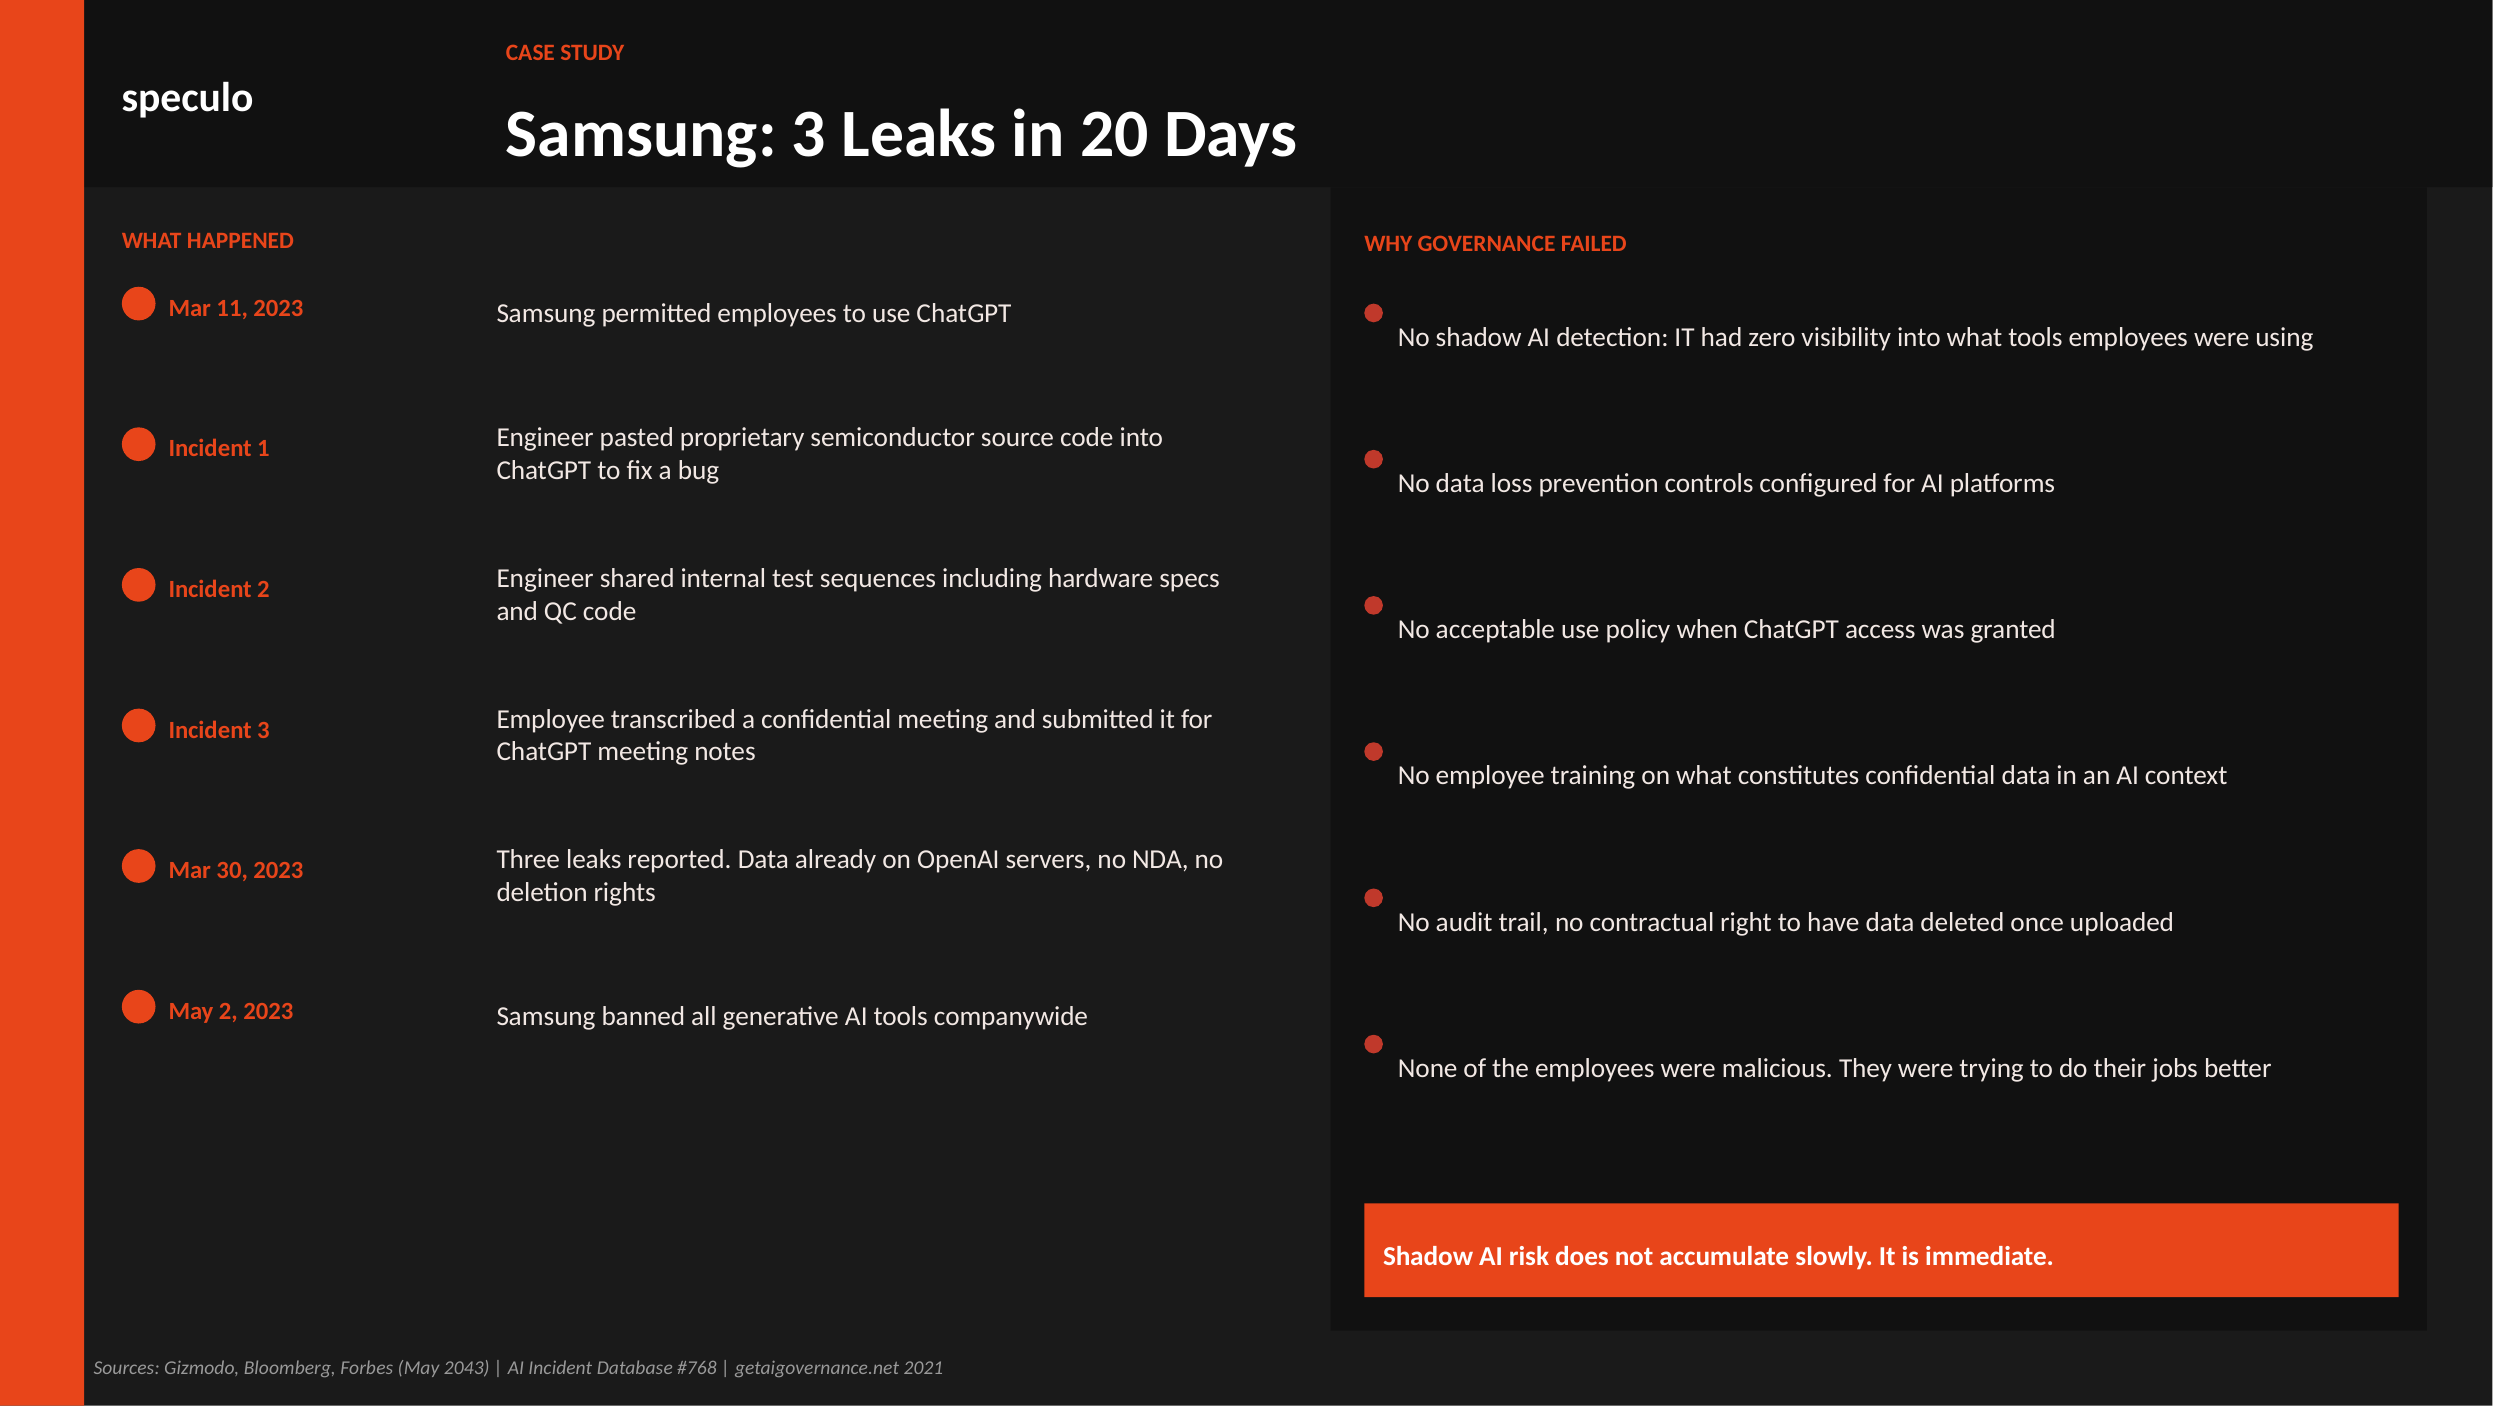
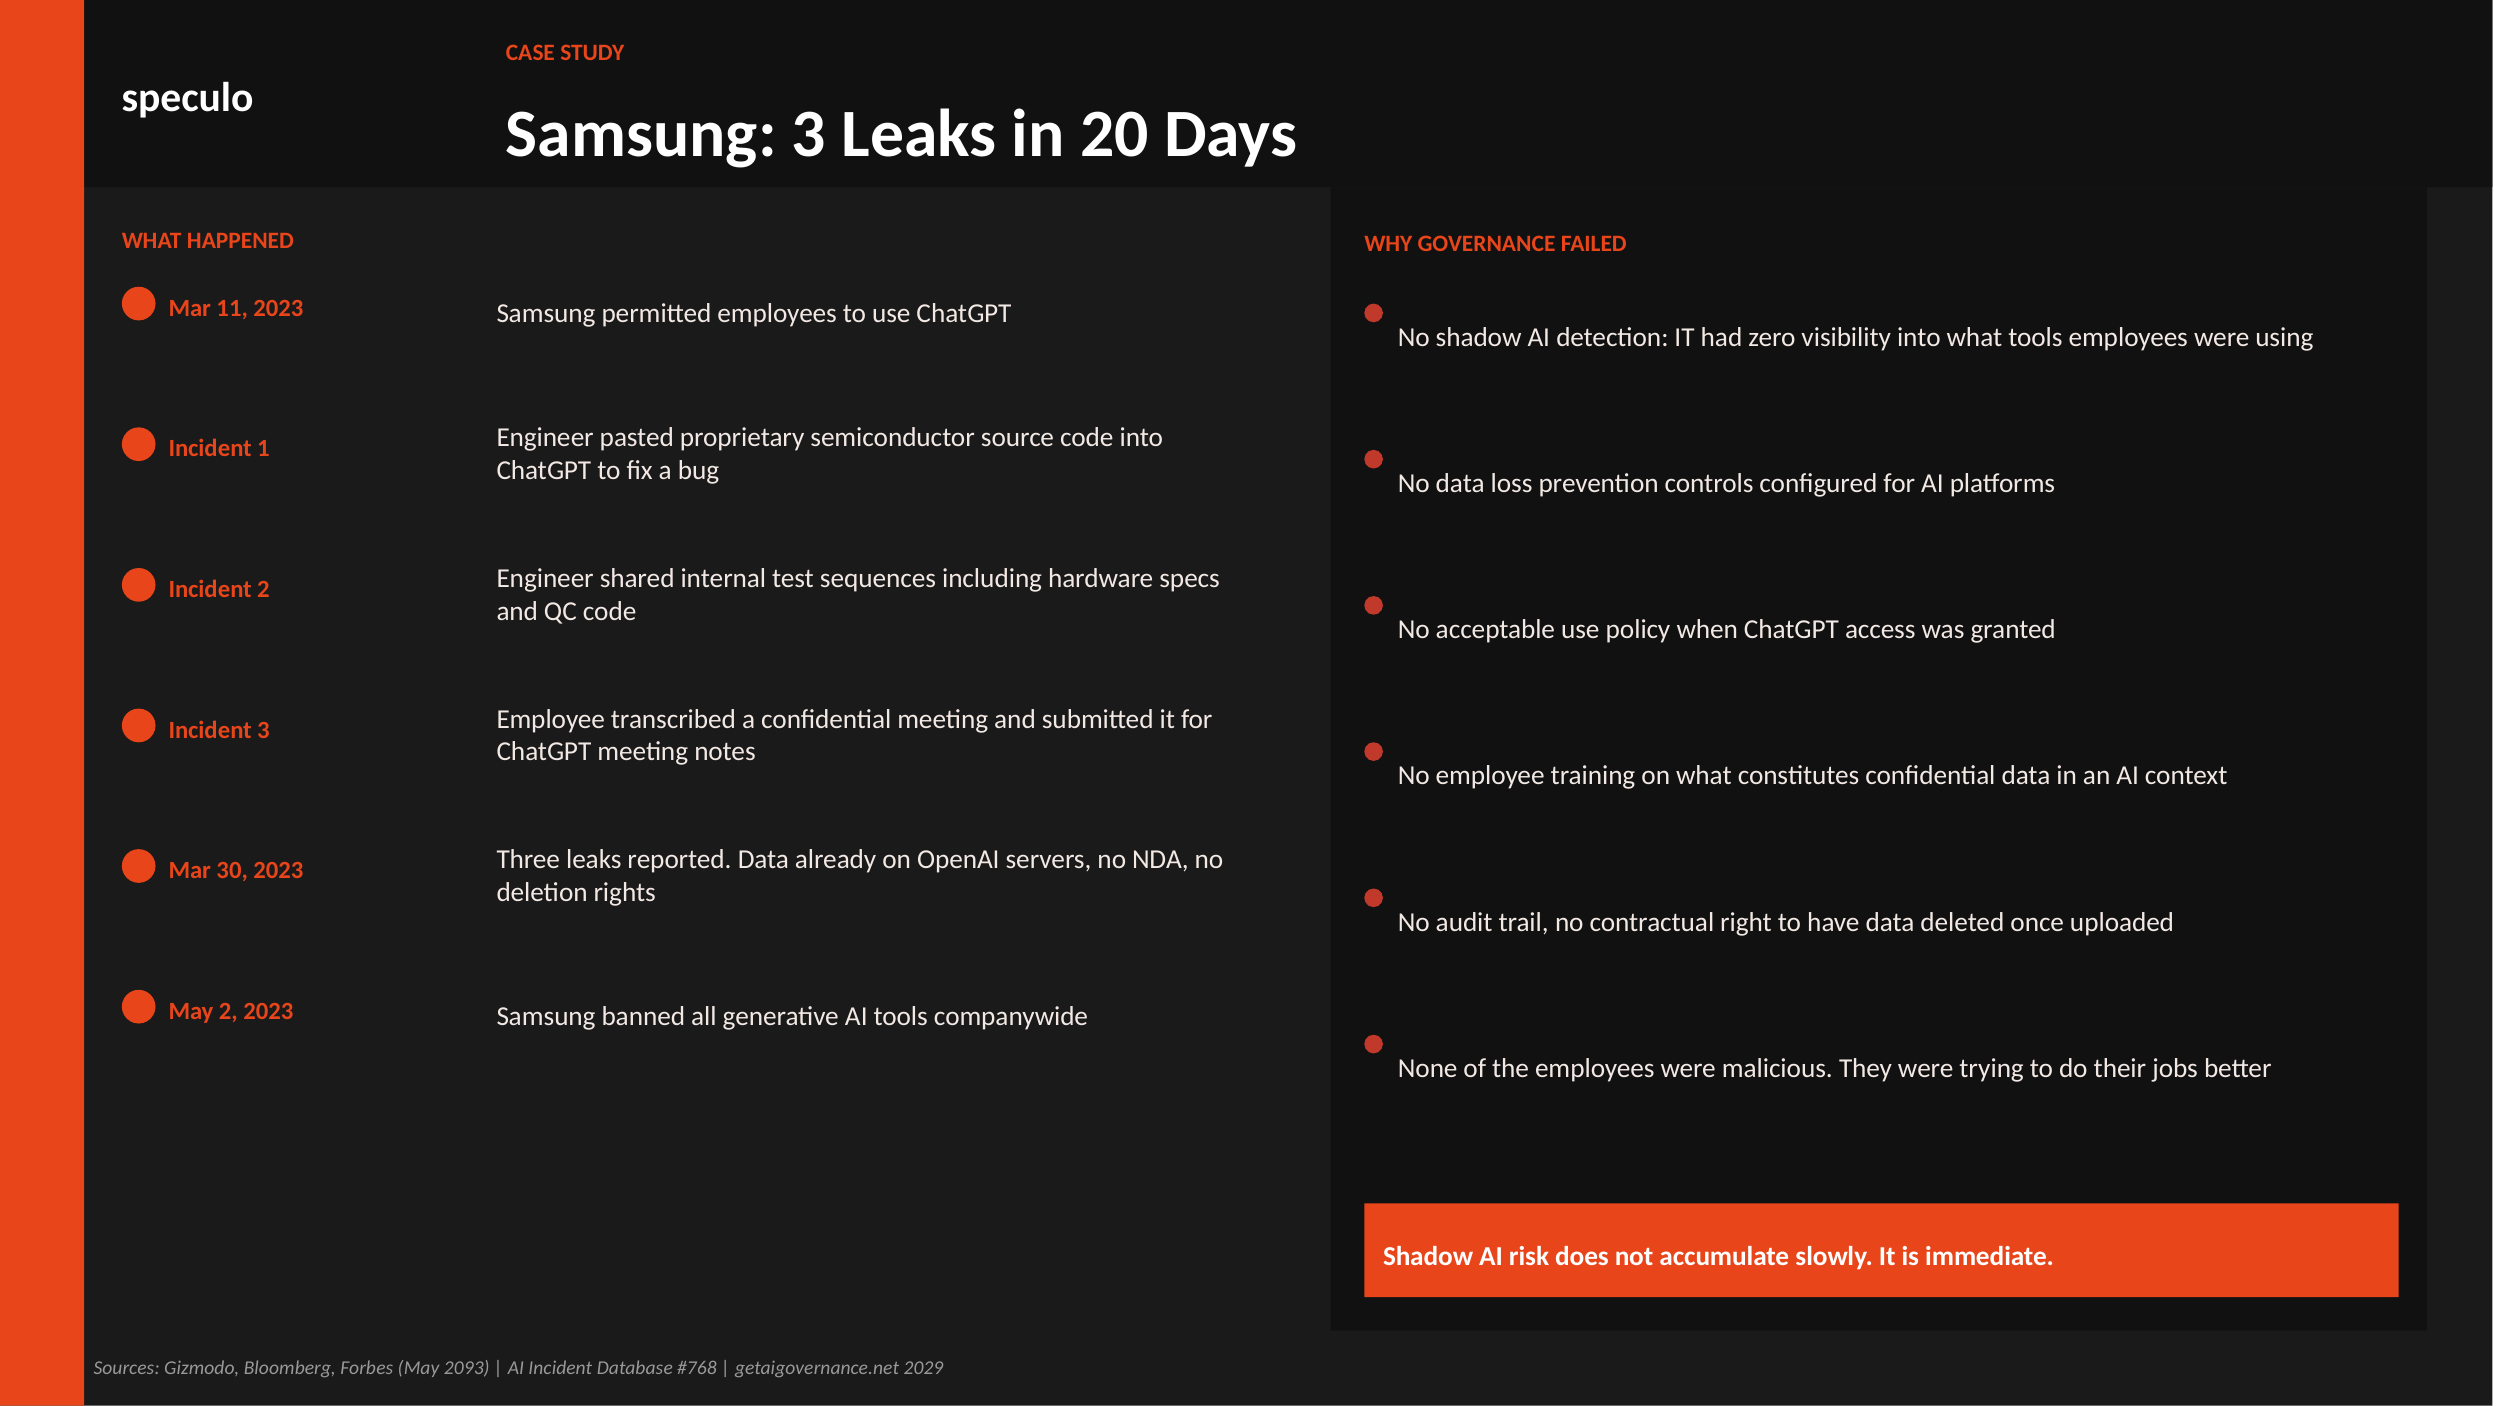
2043: 2043 -> 2093
2021: 2021 -> 2029
